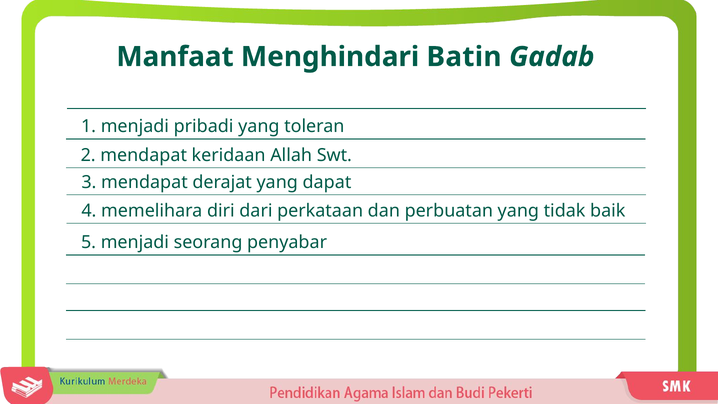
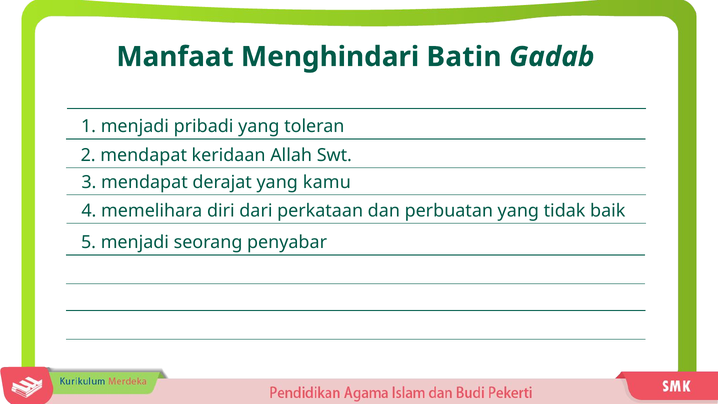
dapat: dapat -> kamu
